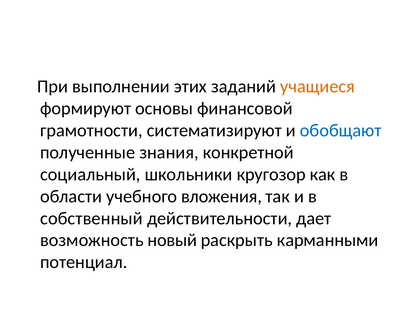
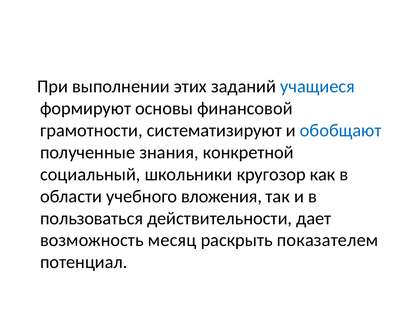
учащиеся colour: orange -> blue
собственный: собственный -> пользоваться
новый: новый -> месяц
карманными: карманными -> показателем
